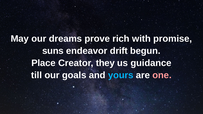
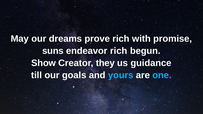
endeavor drift: drift -> rich
Place: Place -> Show
one colour: pink -> light blue
